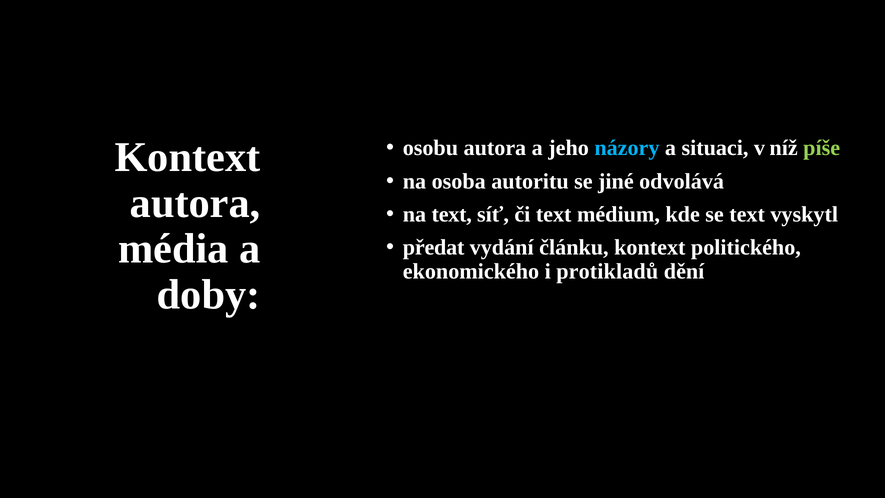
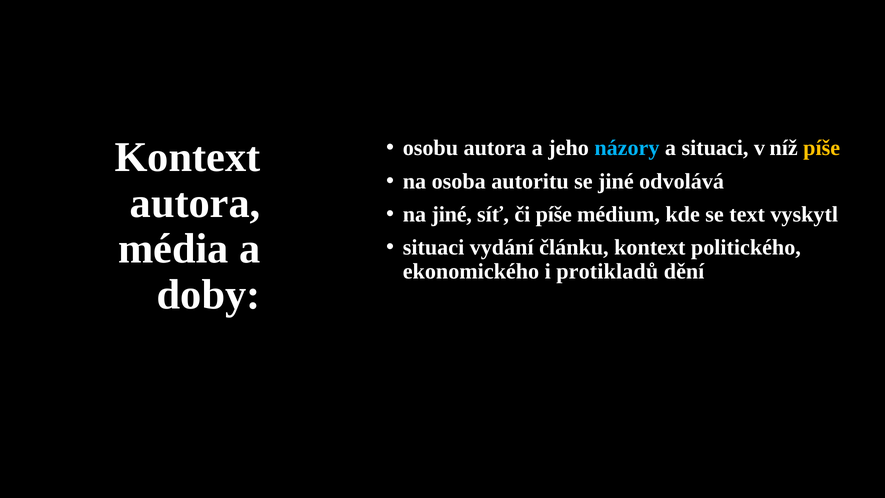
píše at (822, 148) colour: light green -> yellow
na text: text -> jiné
či text: text -> píše
předat at (434, 247): předat -> situaci
